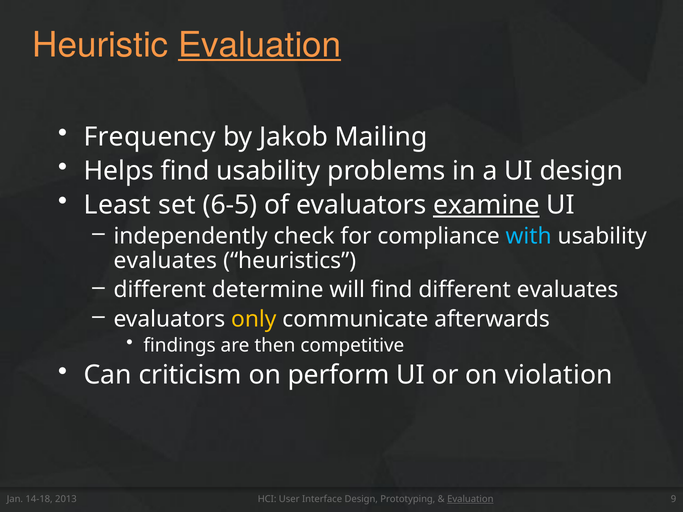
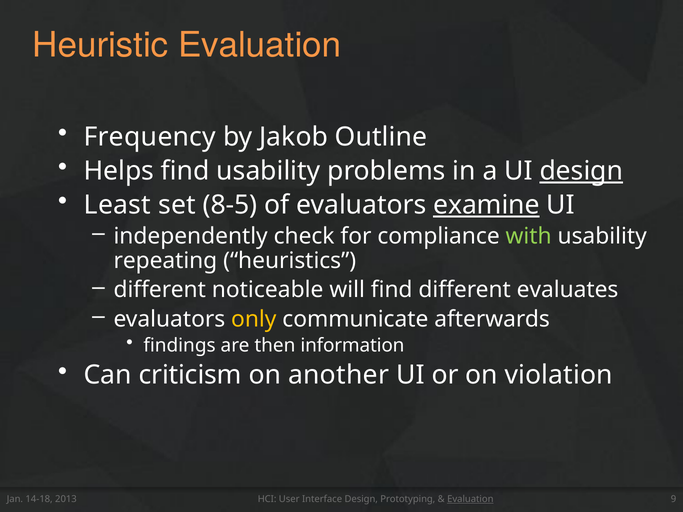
Evaluation at (260, 45) underline: present -> none
Mailing: Mailing -> Outline
design at (581, 171) underline: none -> present
6-5: 6-5 -> 8-5
with colour: light blue -> light green
evaluates at (165, 261): evaluates -> repeating
determine: determine -> noticeable
competitive: competitive -> information
perform: perform -> another
